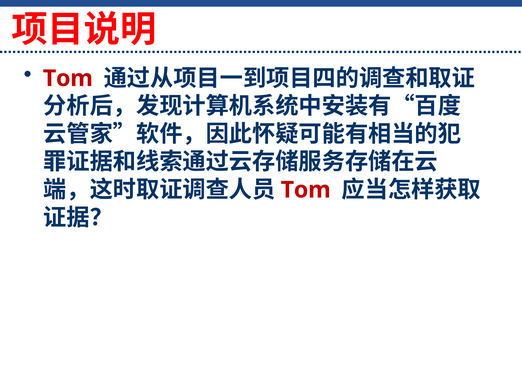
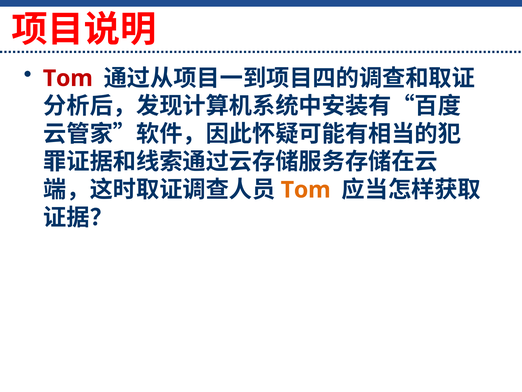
Tom at (306, 190) colour: red -> orange
